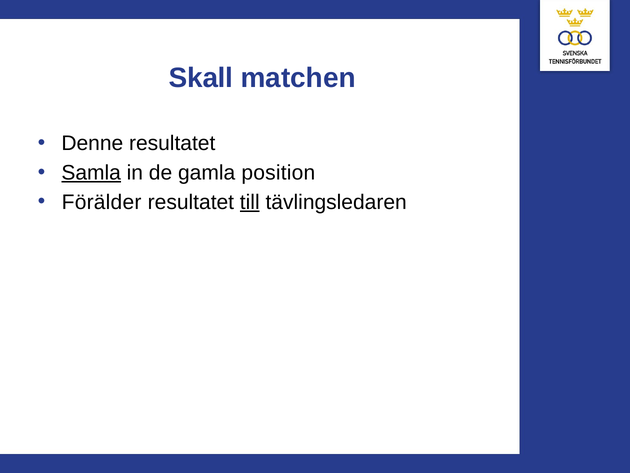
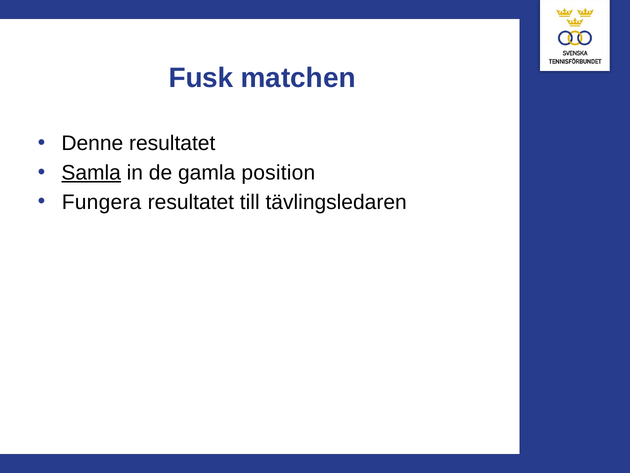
Skall: Skall -> Fusk
Förälder: Förälder -> Fungera
till underline: present -> none
